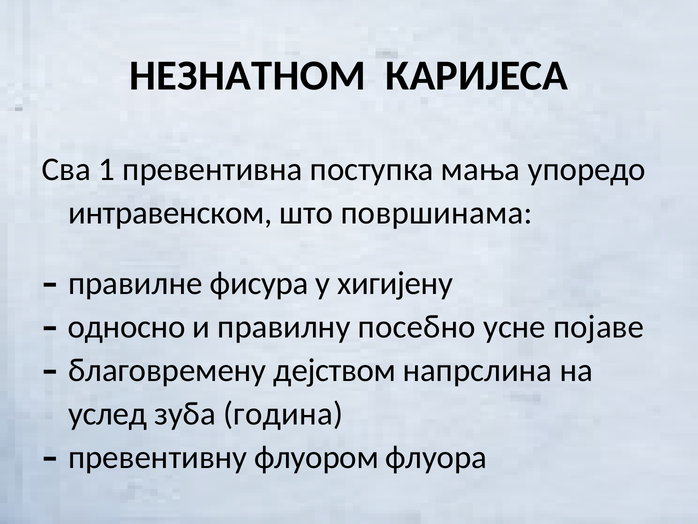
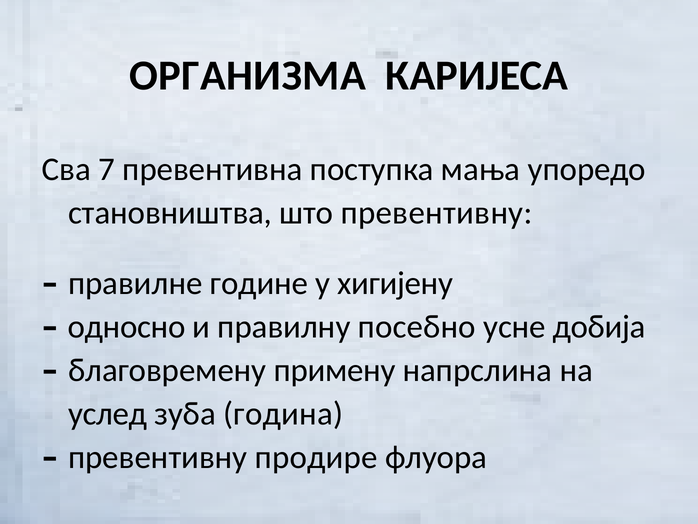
НЕЗНАТНОМ: НЕЗНАТНОМ -> ОРГАНИЗМА
1: 1 -> 7
интравенском: интравенском -> становништва
што површинама: површинама -> превентивну
фисура: фисура -> године
појаве: појаве -> добија
дејством: дејством -> примену
флуором: флуором -> продире
